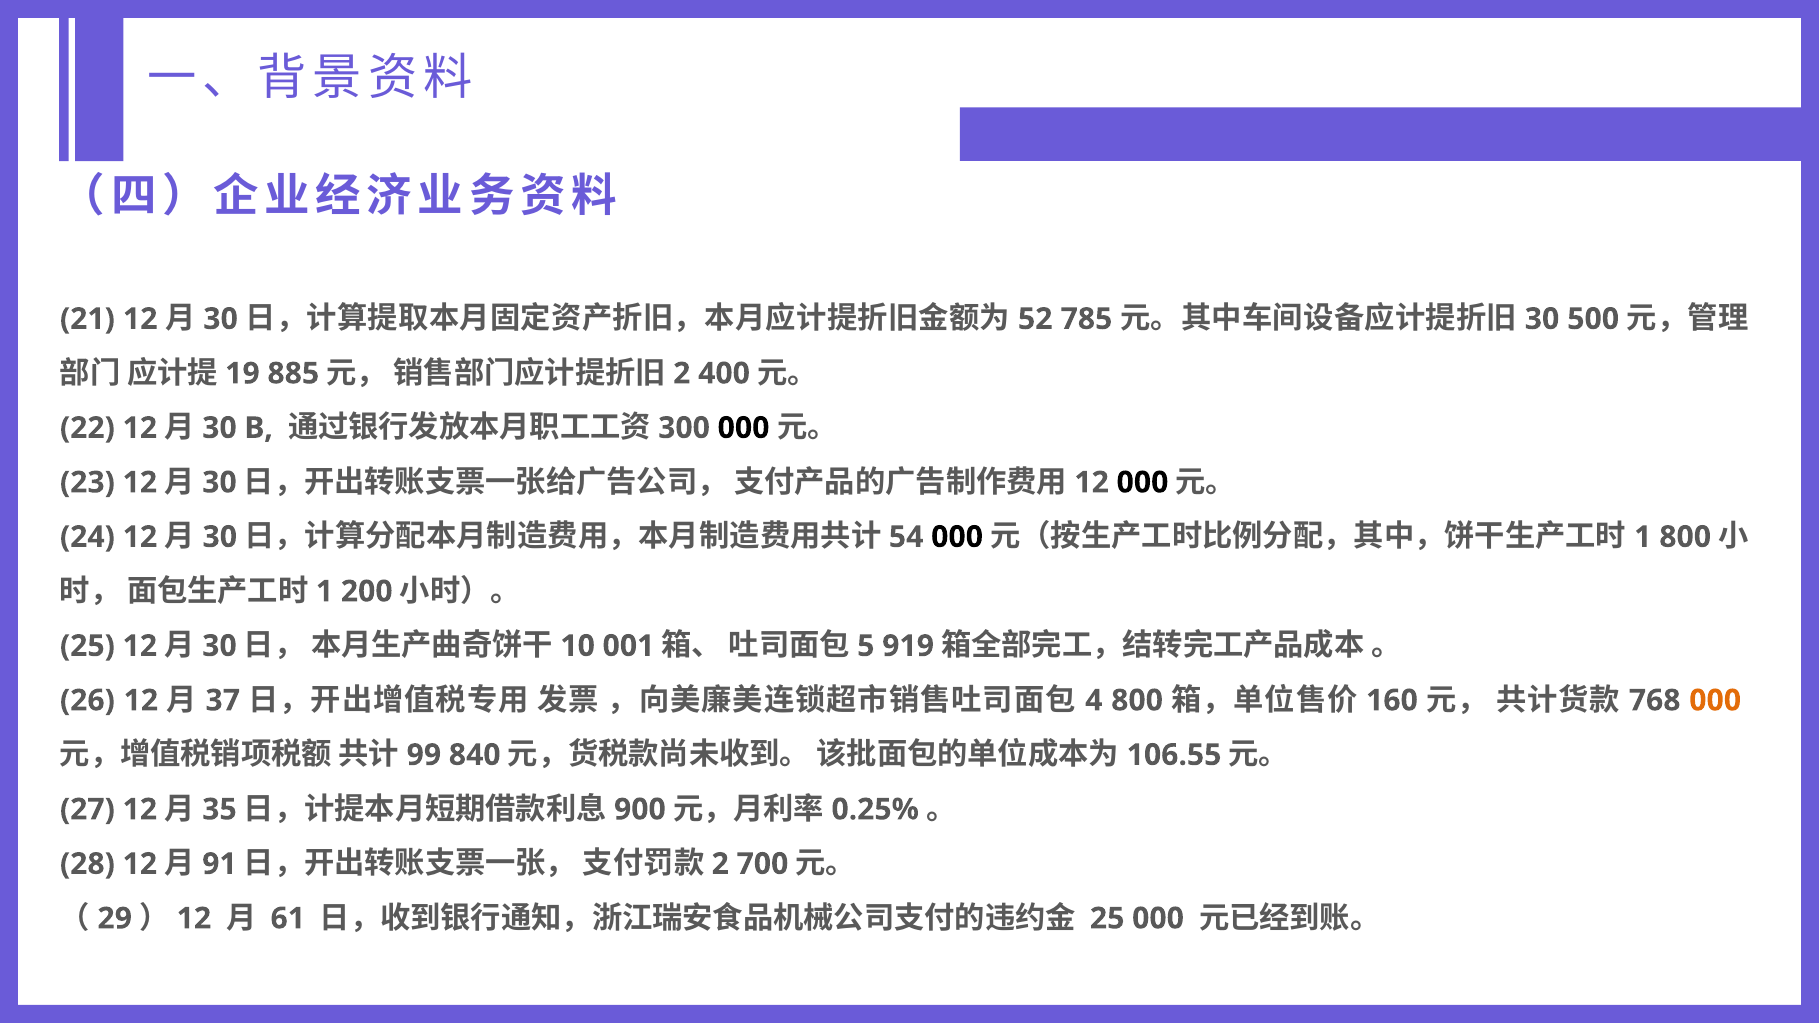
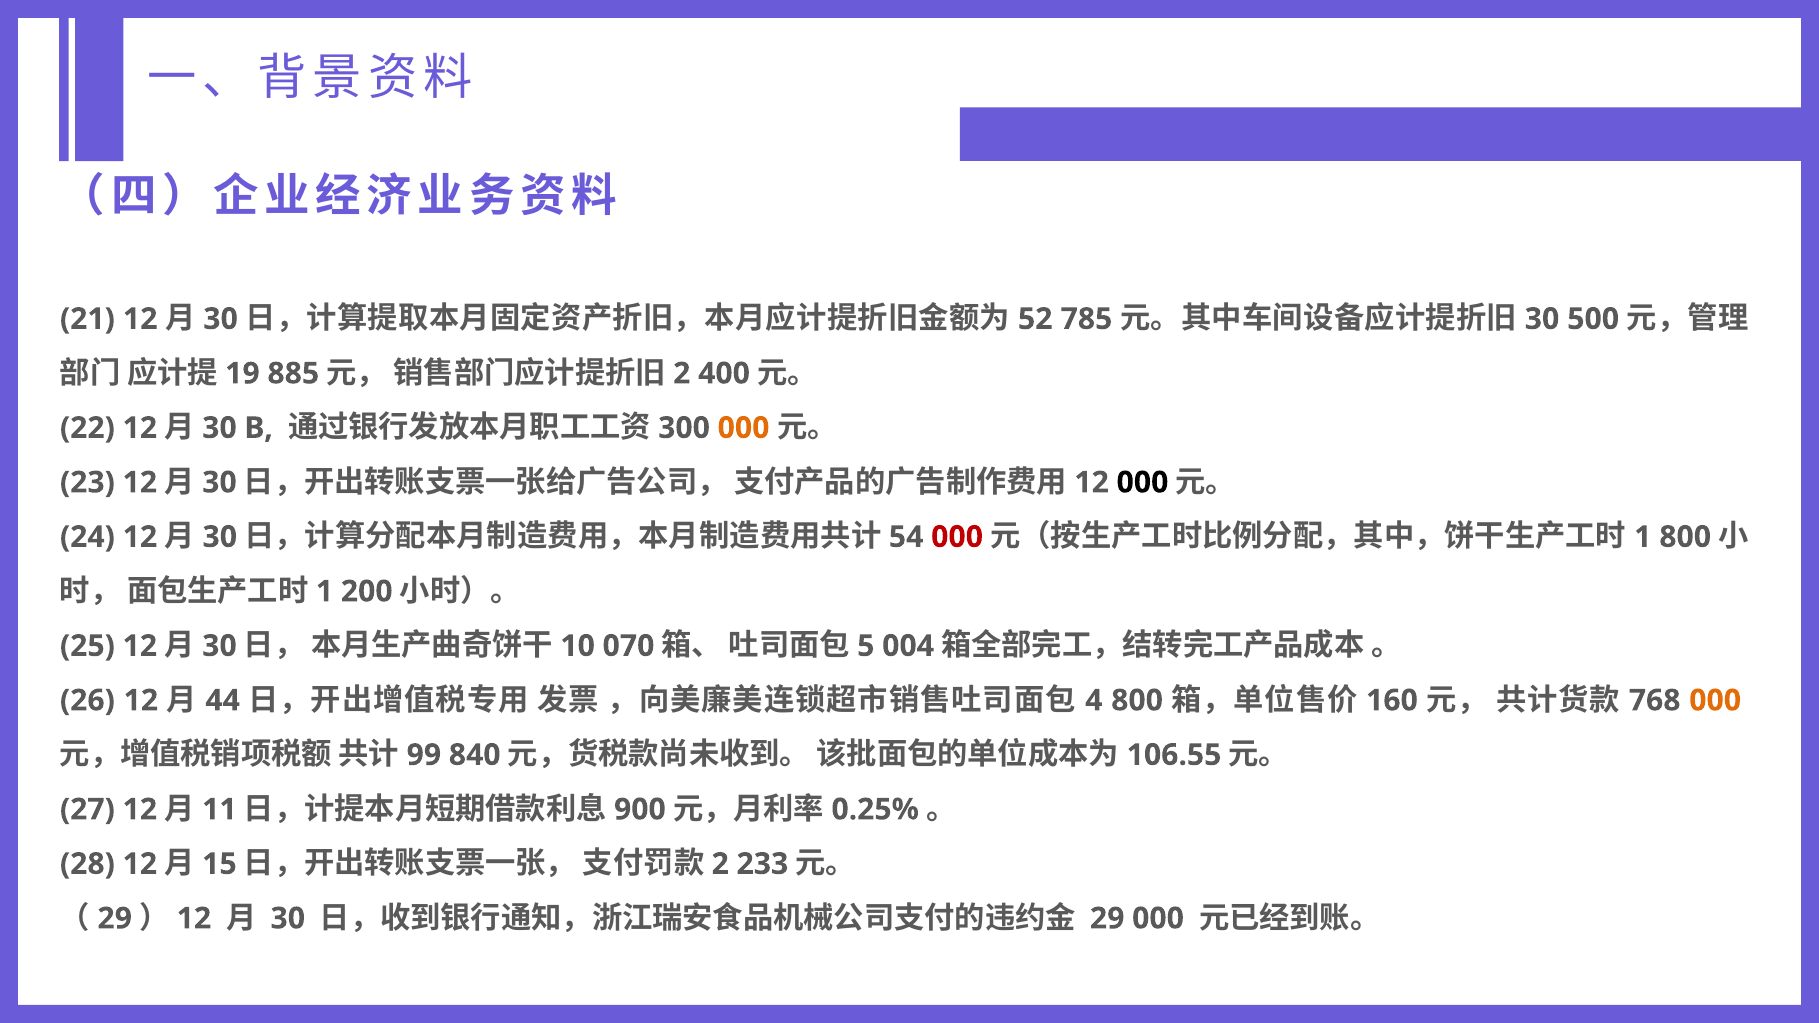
000 at (744, 428) colour: black -> orange
000 at (957, 537) colour: black -> red
001: 001 -> 070
919: 919 -> 004
37: 37 -> 44
35: 35 -> 11
91: 91 -> 15
700: 700 -> 233
61 at (288, 919): 61 -> 30
25 at (1107, 919): 25 -> 29
